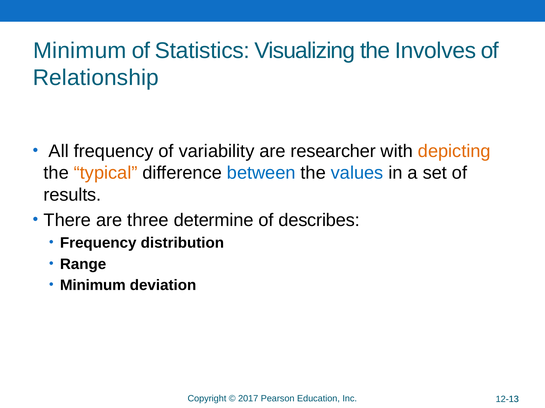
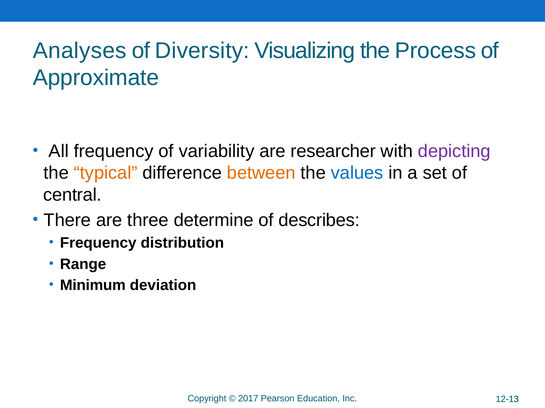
Minimum at (80, 51): Minimum -> Analyses
Statistics: Statistics -> Diversity
Involves: Involves -> Process
Relationship: Relationship -> Approximate
depicting colour: orange -> purple
between colour: blue -> orange
results: results -> central
